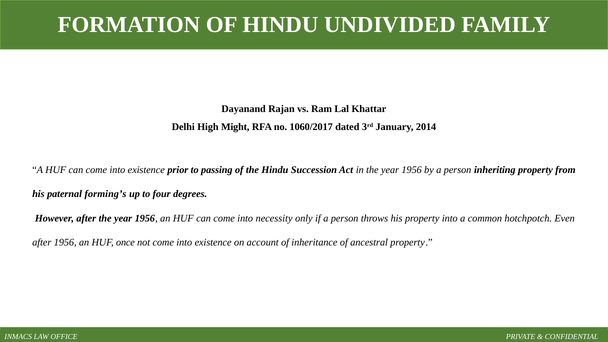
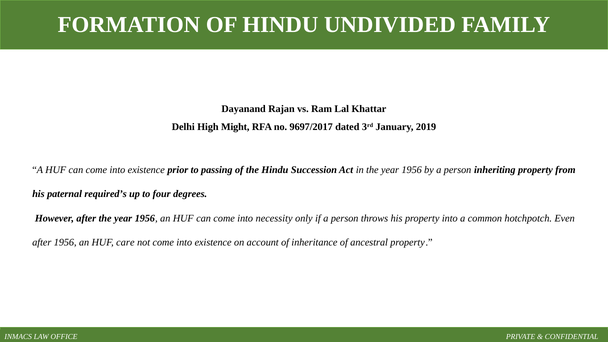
1060/2017: 1060/2017 -> 9697/2017
2014: 2014 -> 2019
forming’s: forming’s -> required’s
once: once -> care
